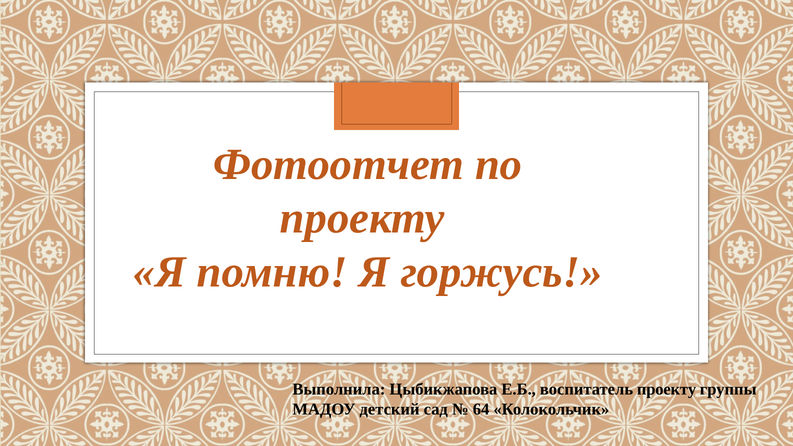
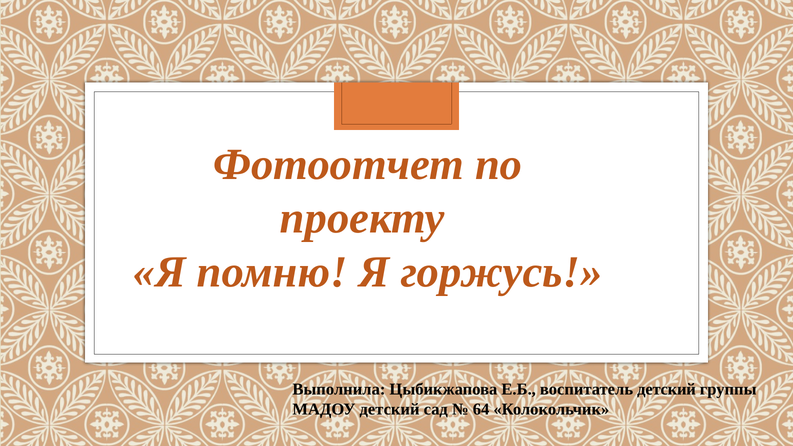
воспитатель проекту: проекту -> детский
